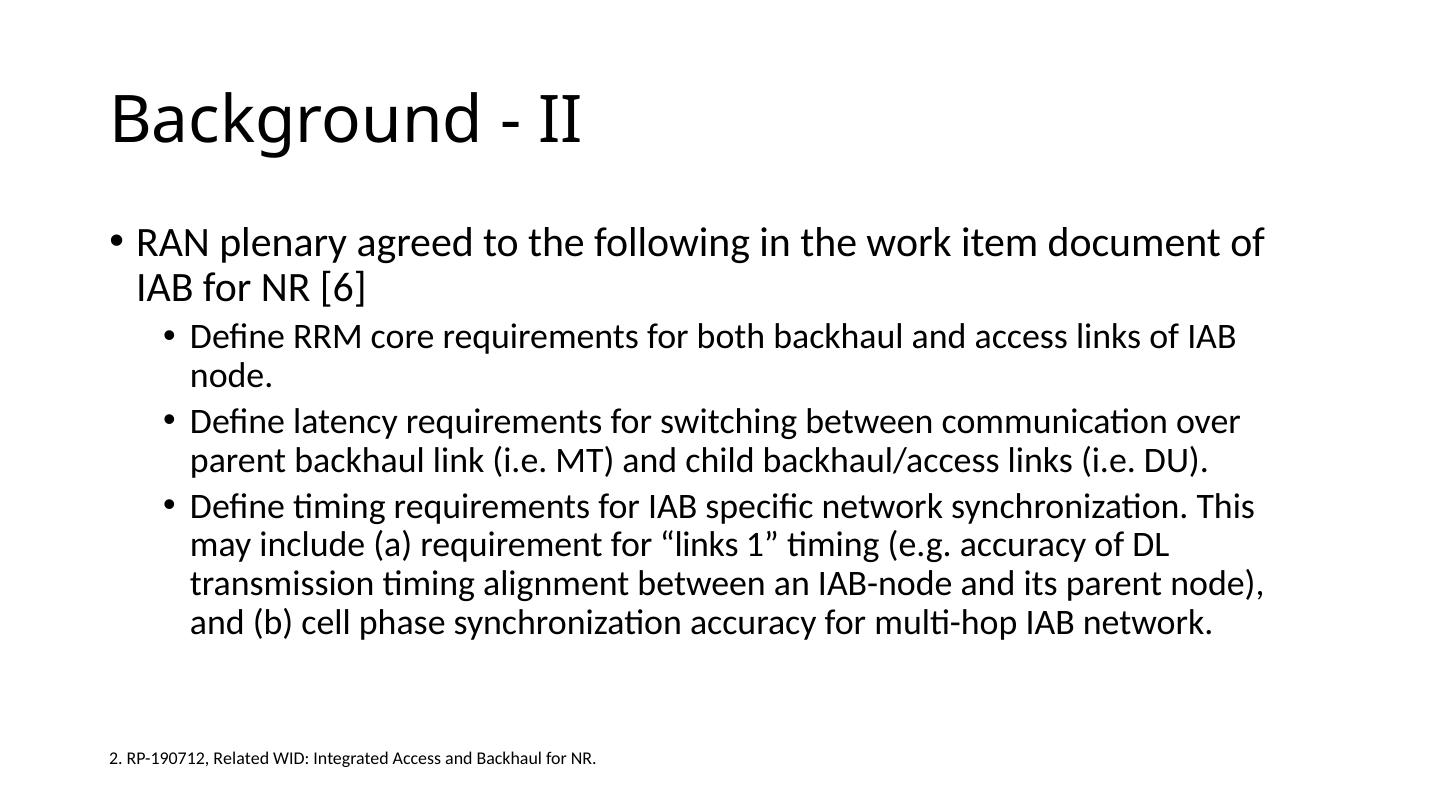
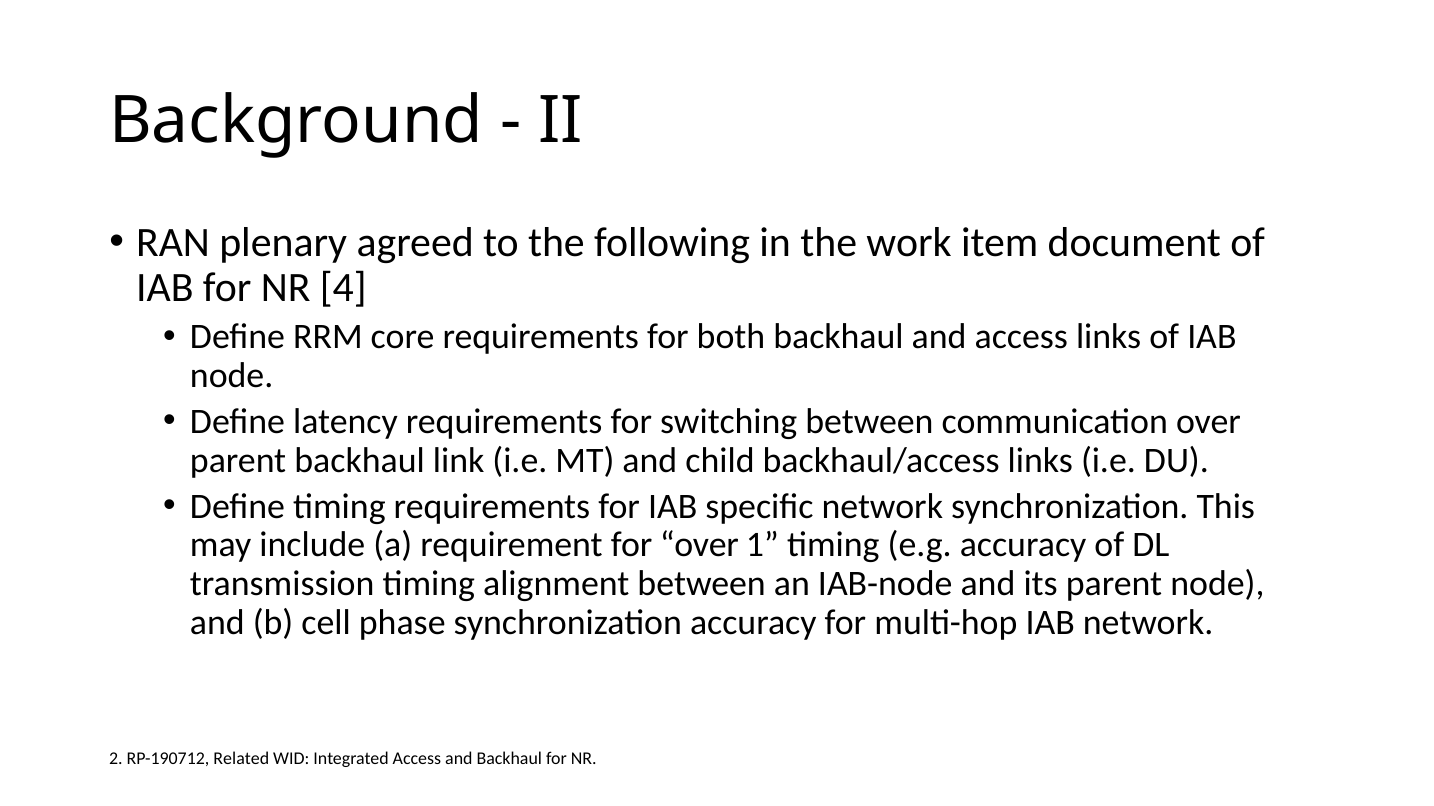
6: 6 -> 4
for links: links -> over
